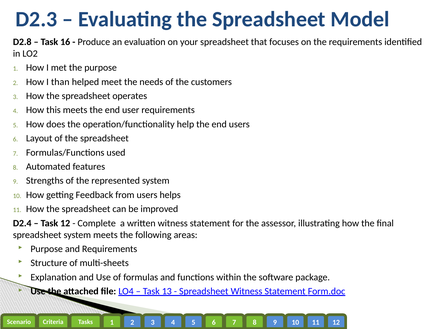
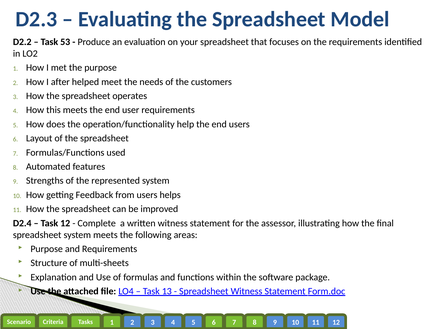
D2.8: D2.8 -> D2.2
16: 16 -> 53
than: than -> after
